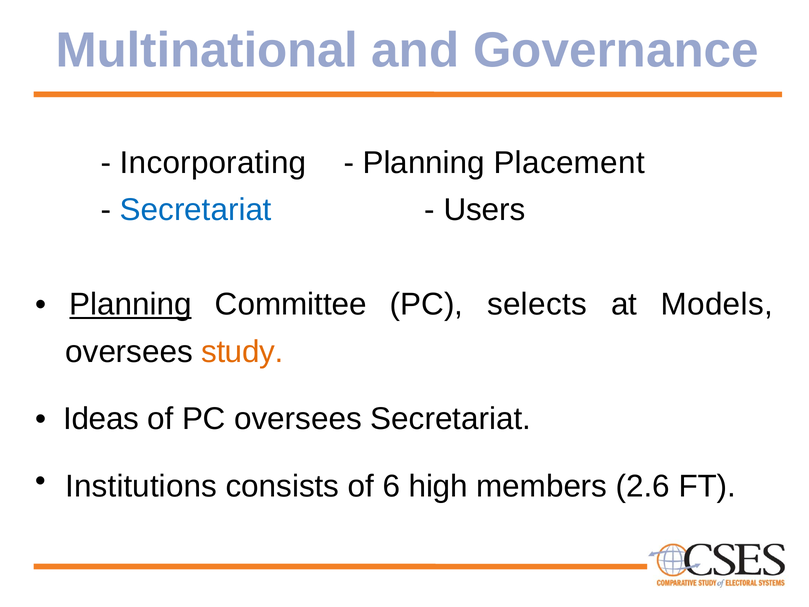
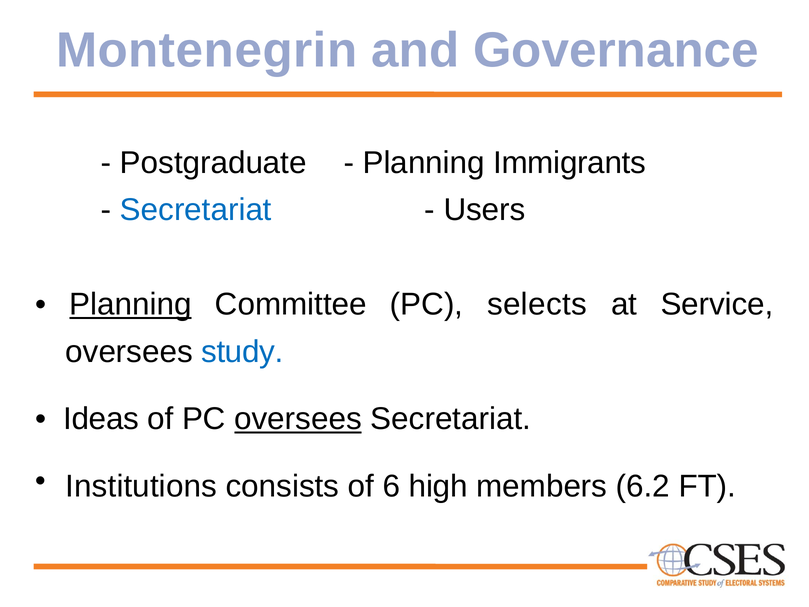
Multinational: Multinational -> Montenegrin
Incorporating: Incorporating -> Postgraduate
Placement: Placement -> Immigrants
Models: Models -> Service
study colour: orange -> blue
oversees at (298, 419) underline: none -> present
2.6: 2.6 -> 6.2
